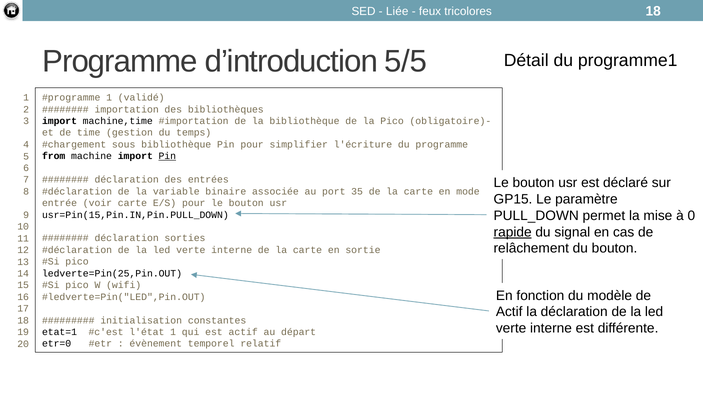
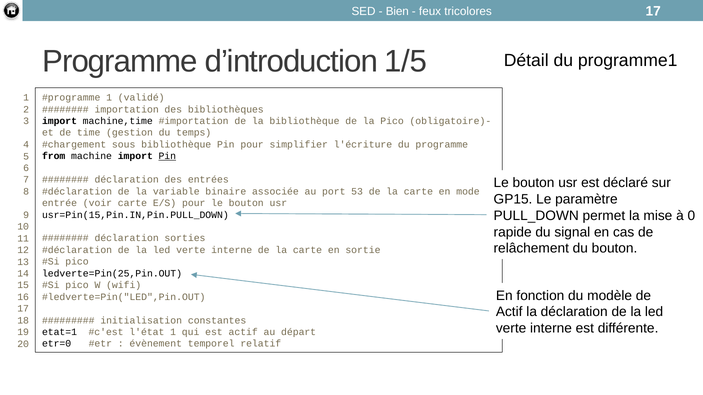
Liée: Liée -> Bien
tricolores 18: 18 -> 17
5/5: 5/5 -> 1/5
35: 35 -> 53
rapide underline: present -> none
